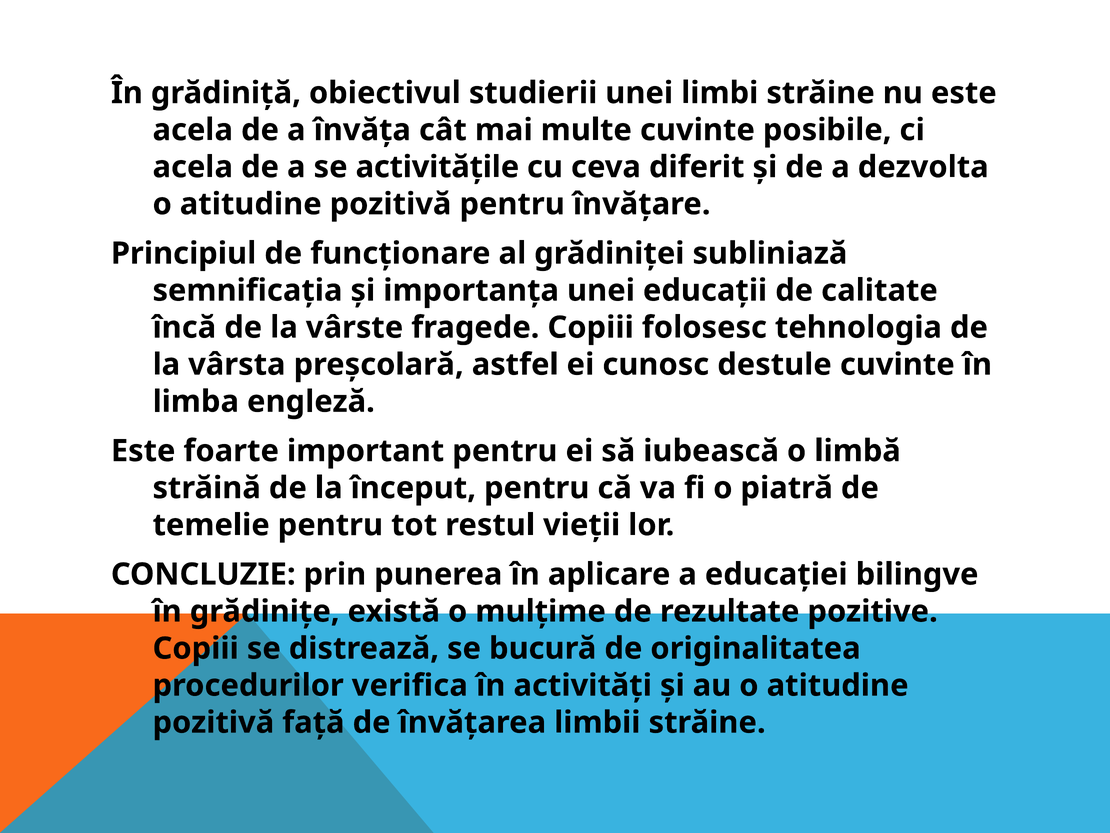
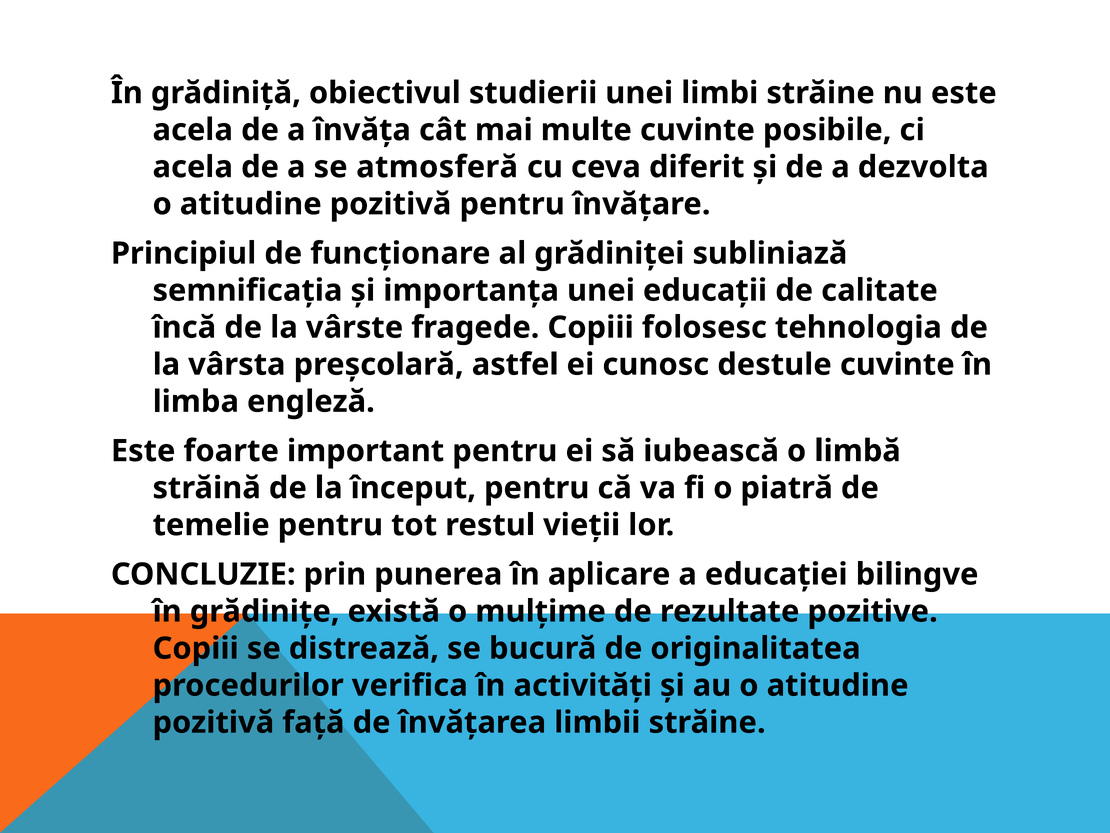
activitățile: activitățile -> atmosferă
